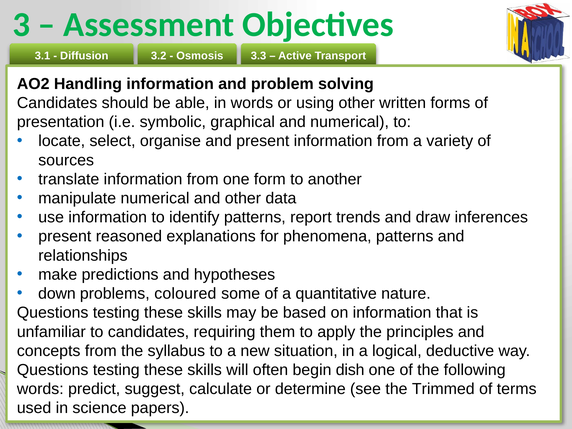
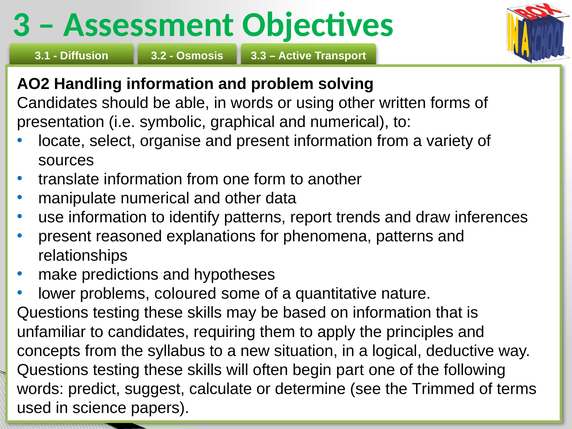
down: down -> lower
dish: dish -> part
